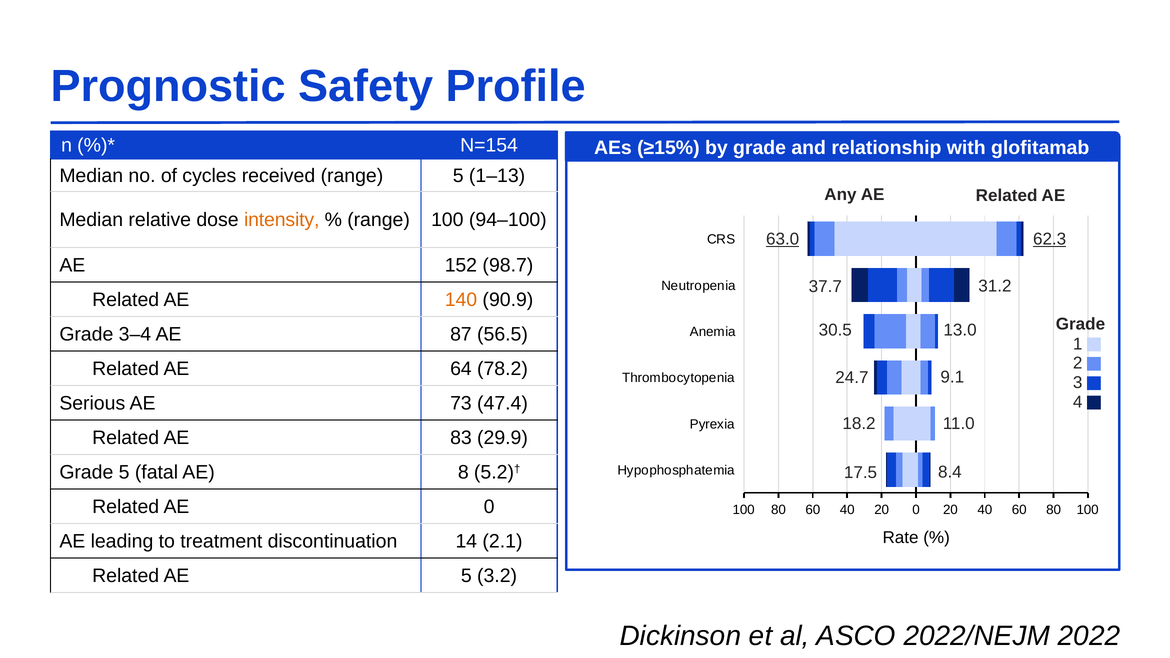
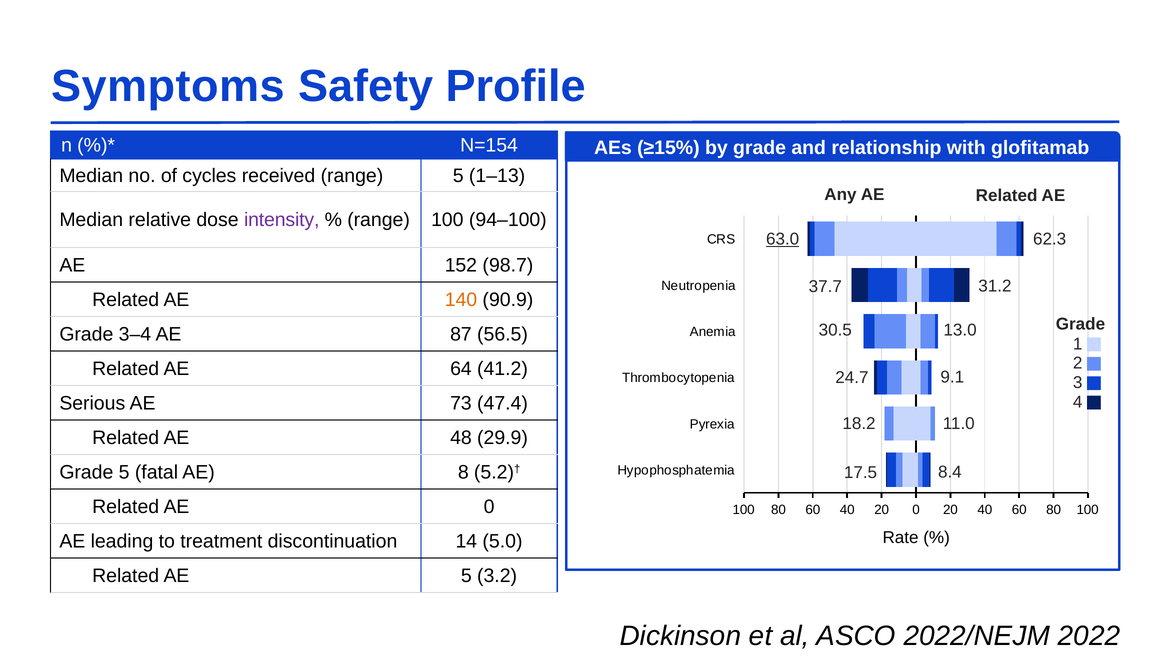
Prognostic: Prognostic -> Symptoms
intensity colour: orange -> purple
62.3 underline: present -> none
78.2: 78.2 -> 41.2
83: 83 -> 48
2.1: 2.1 -> 5.0
